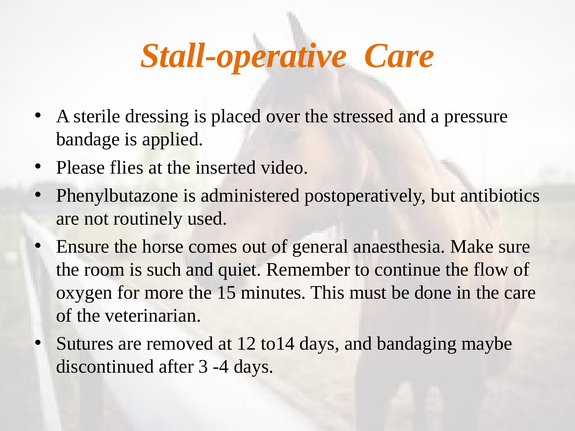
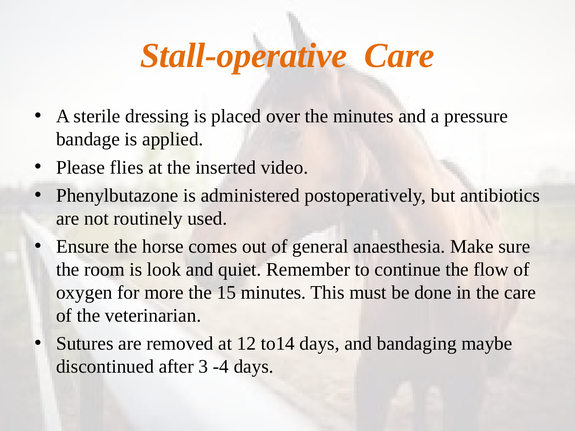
the stressed: stressed -> minutes
such: such -> look
